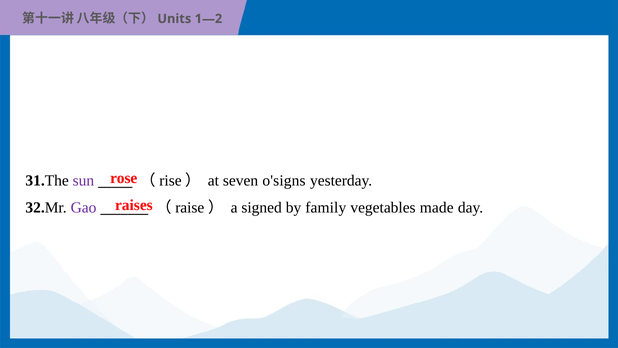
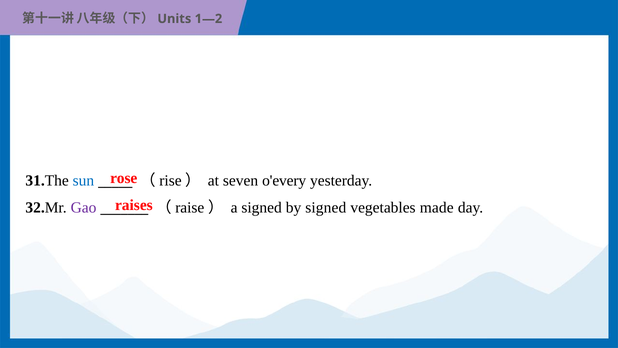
sun colour: purple -> blue
o'signs: o'signs -> o'every
by family: family -> signed
